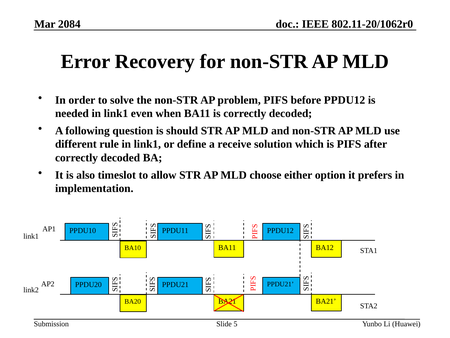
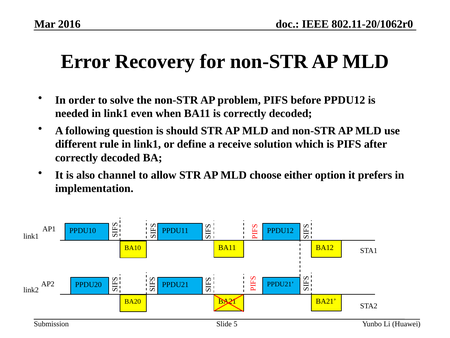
2084: 2084 -> 2016
timeslot: timeslot -> channel
